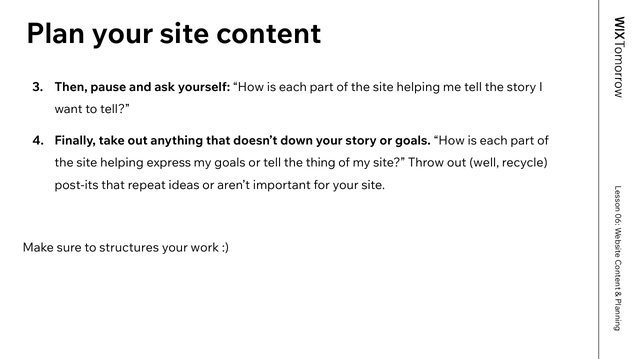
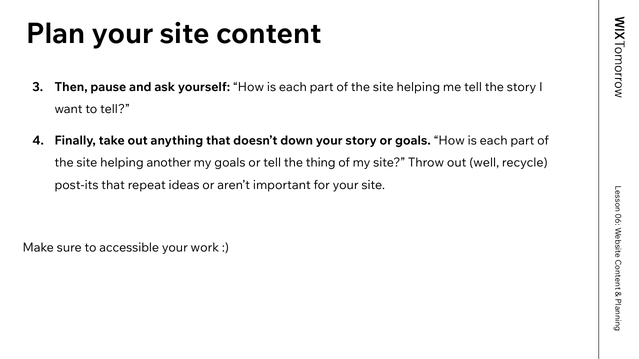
express: express -> another
structures: structures -> accessible
